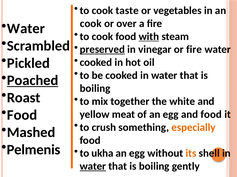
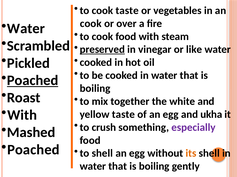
with at (149, 37) underline: present -> none
or fire: fire -> like
Food at (22, 115): Food -> With
yellow meat: meat -> taste
and food: food -> ukha
especially colour: orange -> purple
Pelmenis at (34, 150): Pelmenis -> Poached
to ukha: ukha -> shell
water at (93, 167) underline: present -> none
